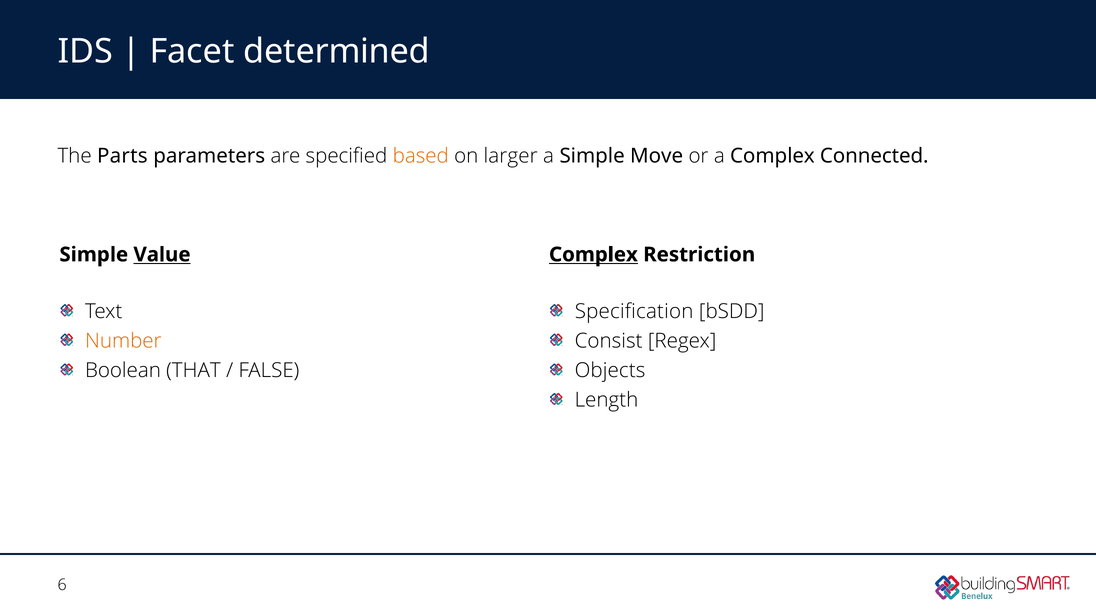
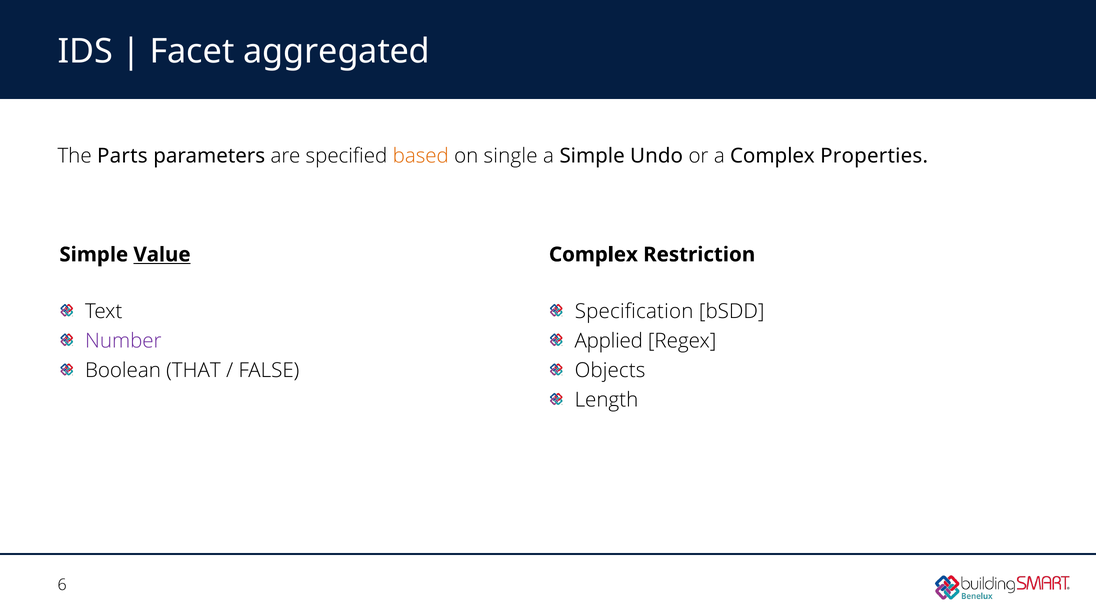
determined: determined -> aggregated
larger: larger -> single
Move: Move -> Undo
Connected: Connected -> Properties
Complex at (593, 255) underline: present -> none
Number colour: orange -> purple
Consist: Consist -> Applied
